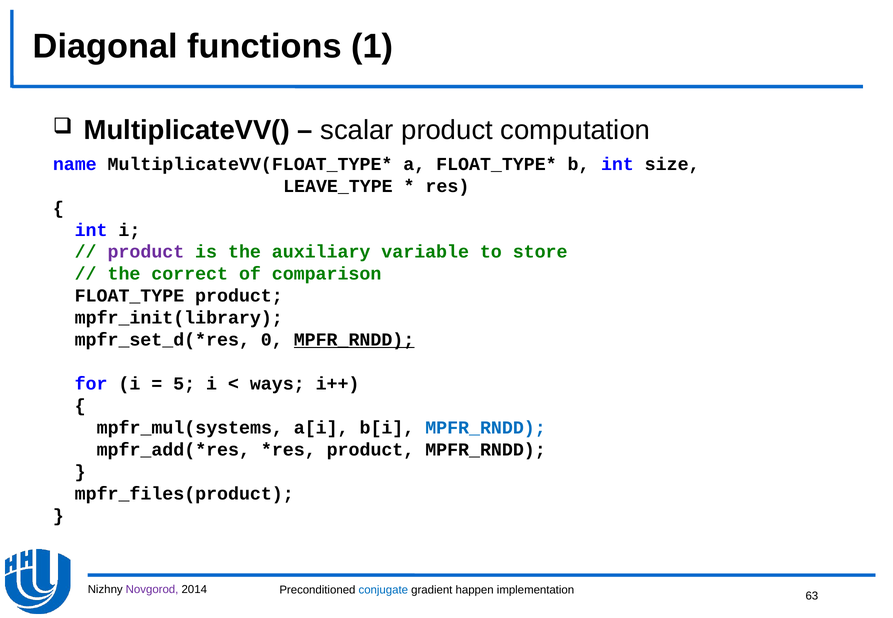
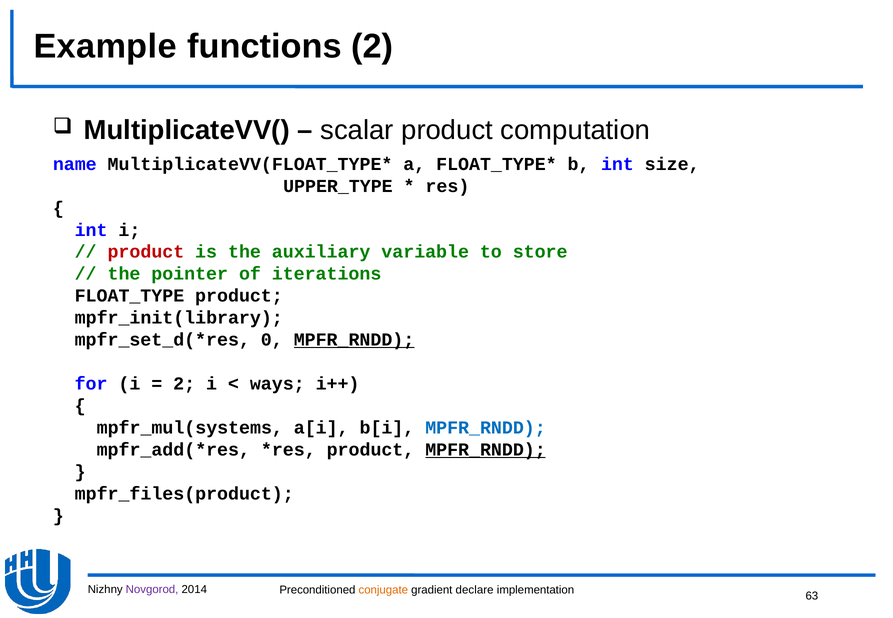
Diagonal: Diagonal -> Example
functions 1: 1 -> 2
LEAVE_TYPE: LEAVE_TYPE -> UPPER_TYPE
product at (146, 252) colour: purple -> red
correct: correct -> pointer
comparison: comparison -> iterations
5 at (184, 384): 5 -> 2
MPFR_RNDD at (486, 450) underline: none -> present
conjugate colour: blue -> orange
happen: happen -> declare
